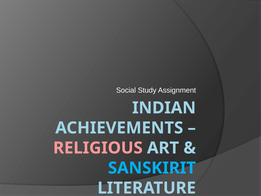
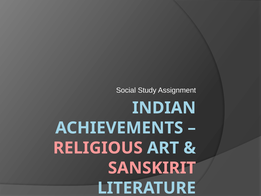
SANSKIRIT colour: light blue -> pink
